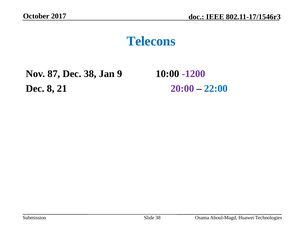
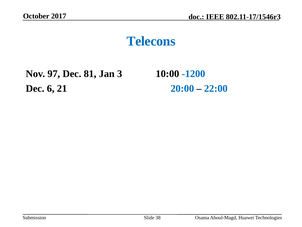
87: 87 -> 97
Dec 38: 38 -> 81
9: 9 -> 3
-1200 colour: purple -> blue
8: 8 -> 6
20:00 colour: purple -> blue
